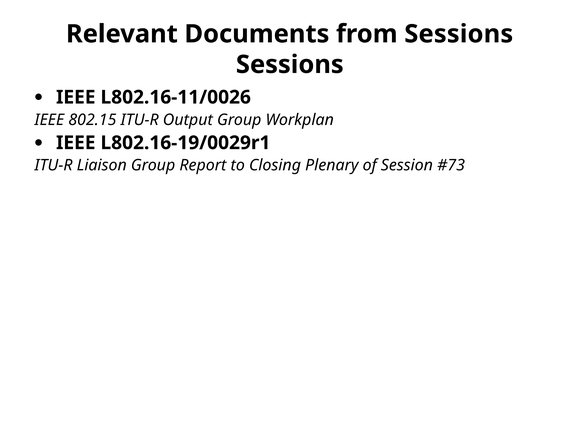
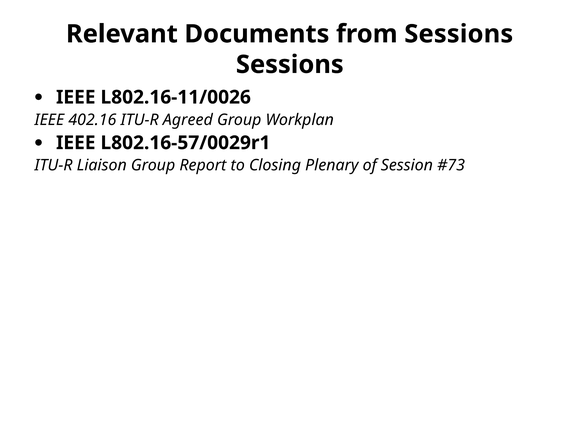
802.15: 802.15 -> 402.16
Output: Output -> Agreed
L802.16-19/0029r1: L802.16-19/0029r1 -> L802.16-57/0029r1
